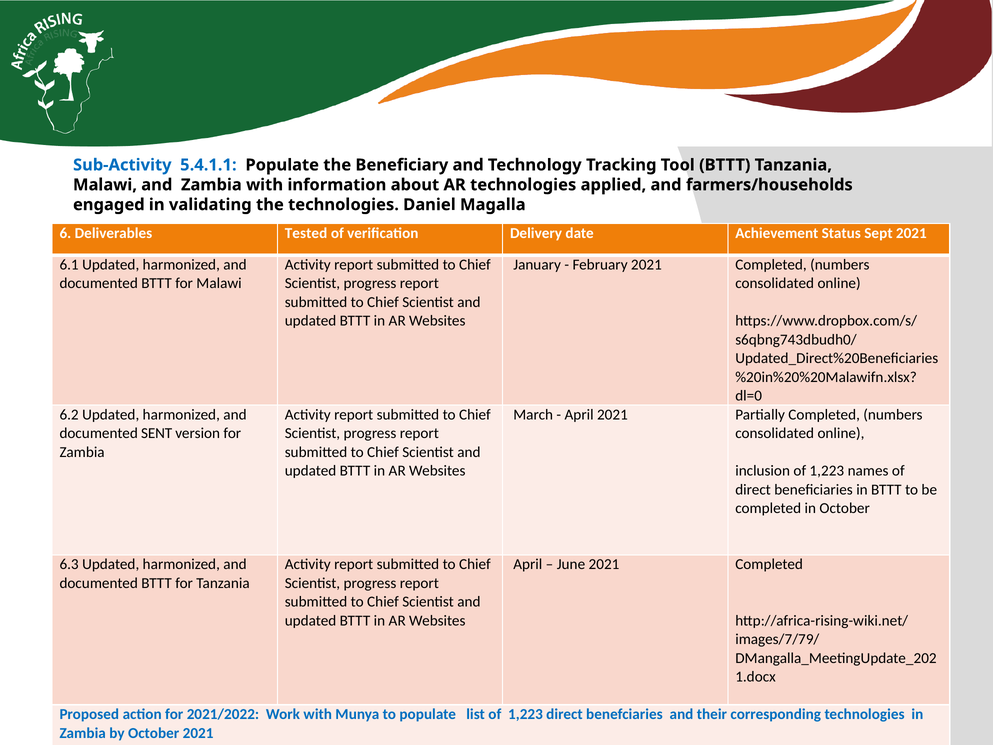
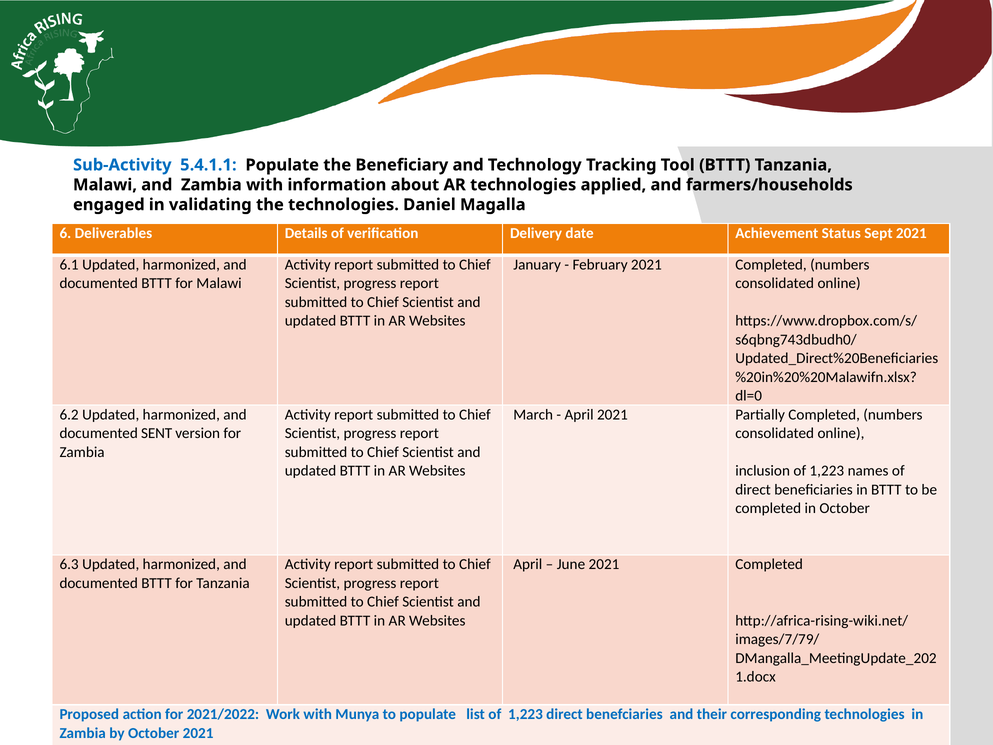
Tested: Tested -> Details
